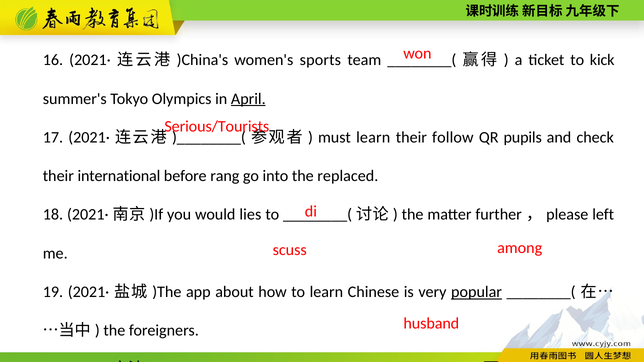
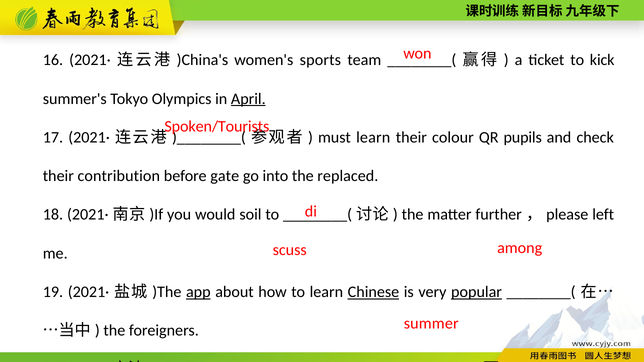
Serious/Tourists: Serious/Tourists -> Spoken/Tourists
follow: follow -> colour
international: international -> contribution
rang: rang -> gate
lies: lies -> soil
app underline: none -> present
Chinese underline: none -> present
husband: husband -> summer
